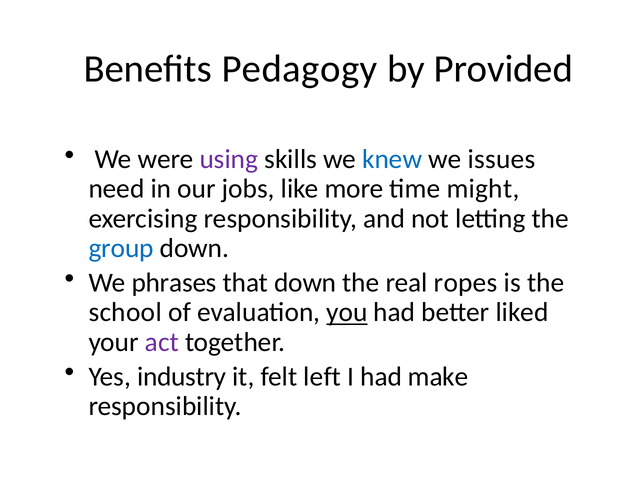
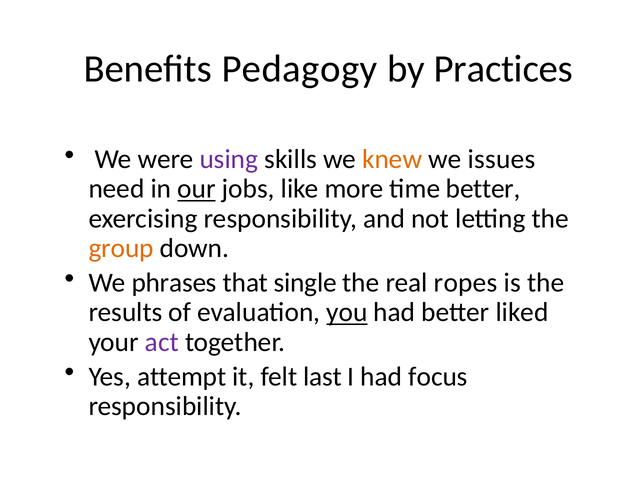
Provided: Provided -> Practices
knew colour: blue -> orange
our underline: none -> present
time might: might -> better
group colour: blue -> orange
that down: down -> single
school: school -> results
industry: industry -> attempt
left: left -> last
make: make -> focus
